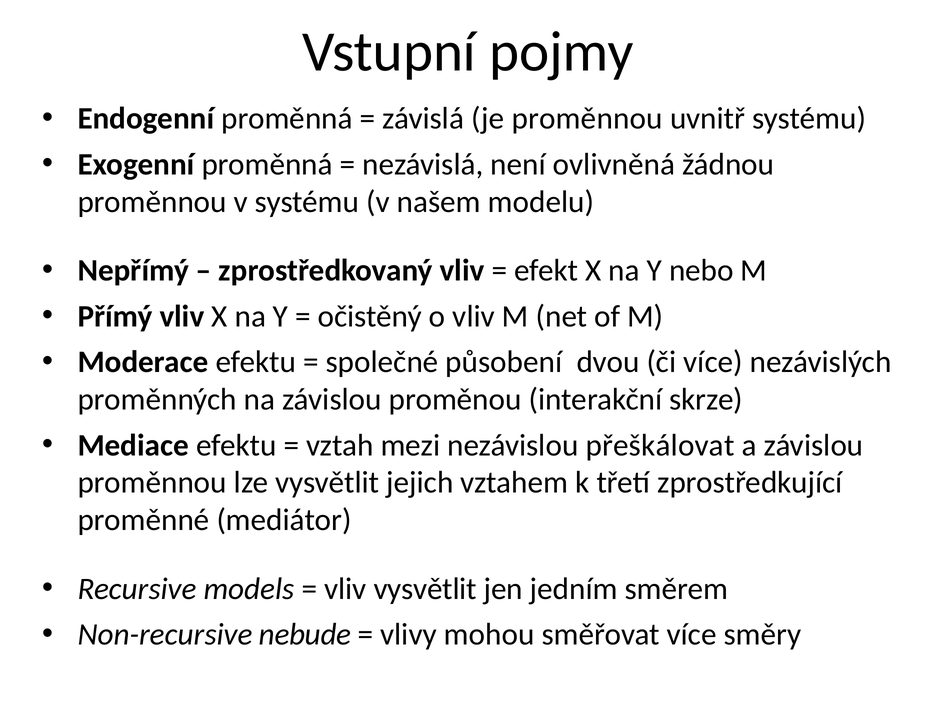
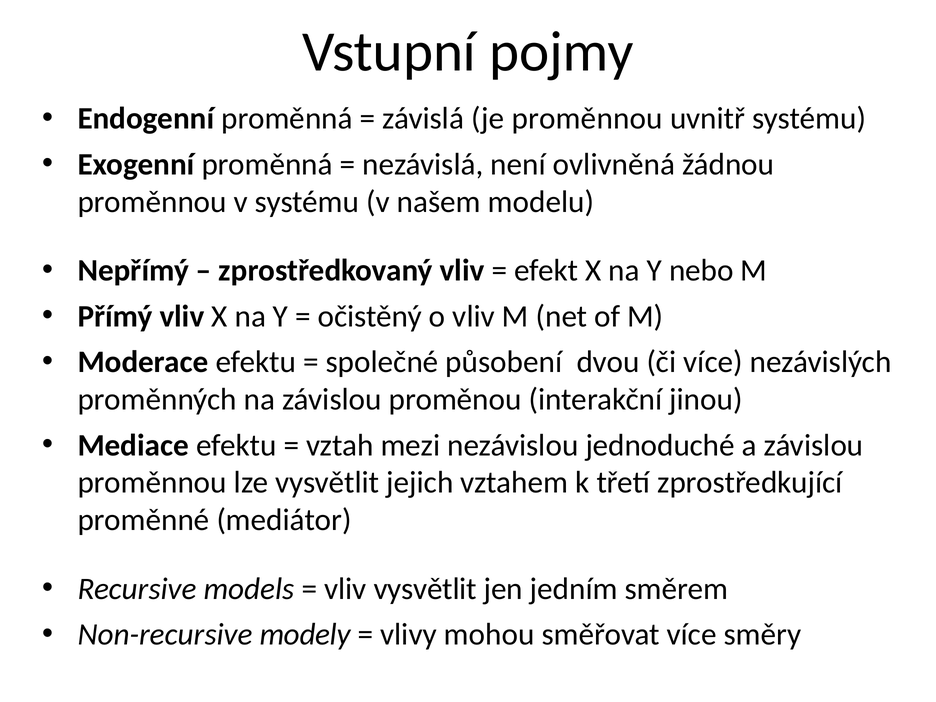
skrze: skrze -> jinou
přeškálovat: přeškálovat -> jednoduché
nebude: nebude -> modely
